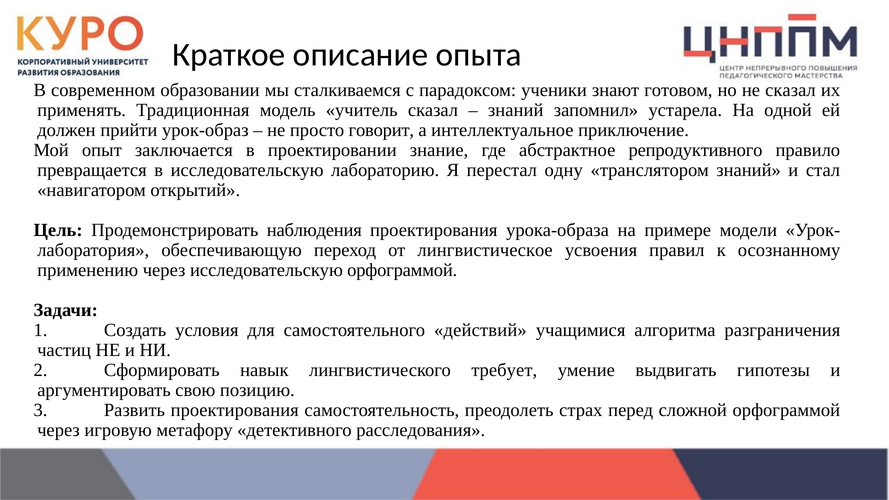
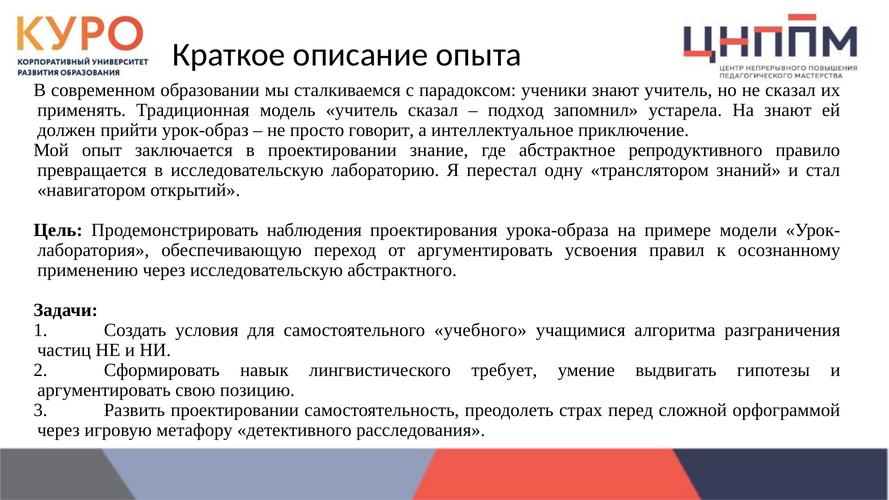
знают готовом: готовом -> учитель
знаний at (516, 110): знаний -> подход
На одной: одной -> знают
от лингвистическое: лингвистическое -> аргументировать
исследовательскую орфограммой: орфограммой -> абстрактного
действий: действий -> учебного
Развить проектирования: проектирования -> проектировании
